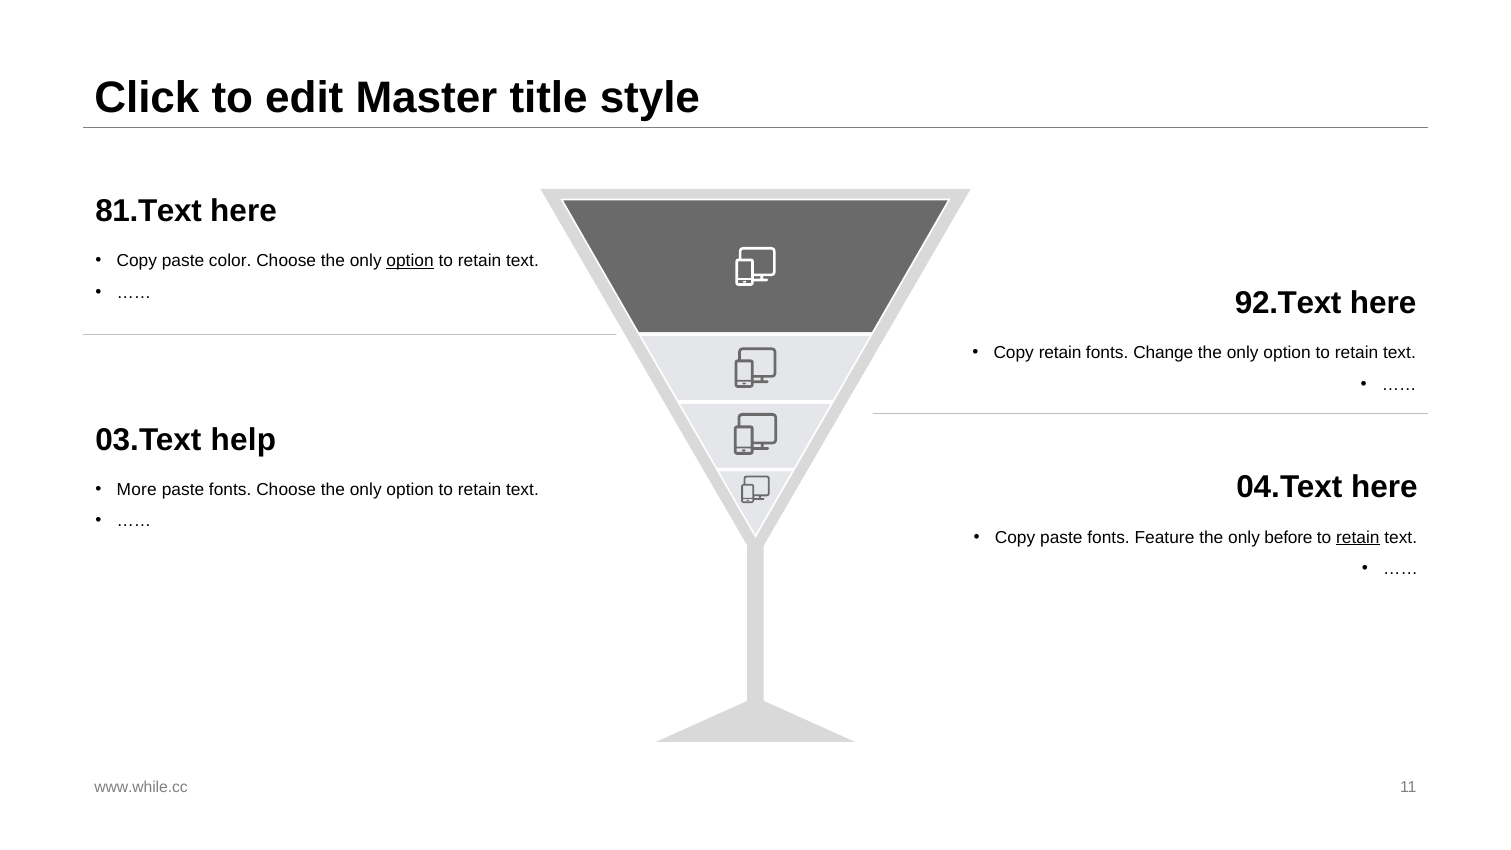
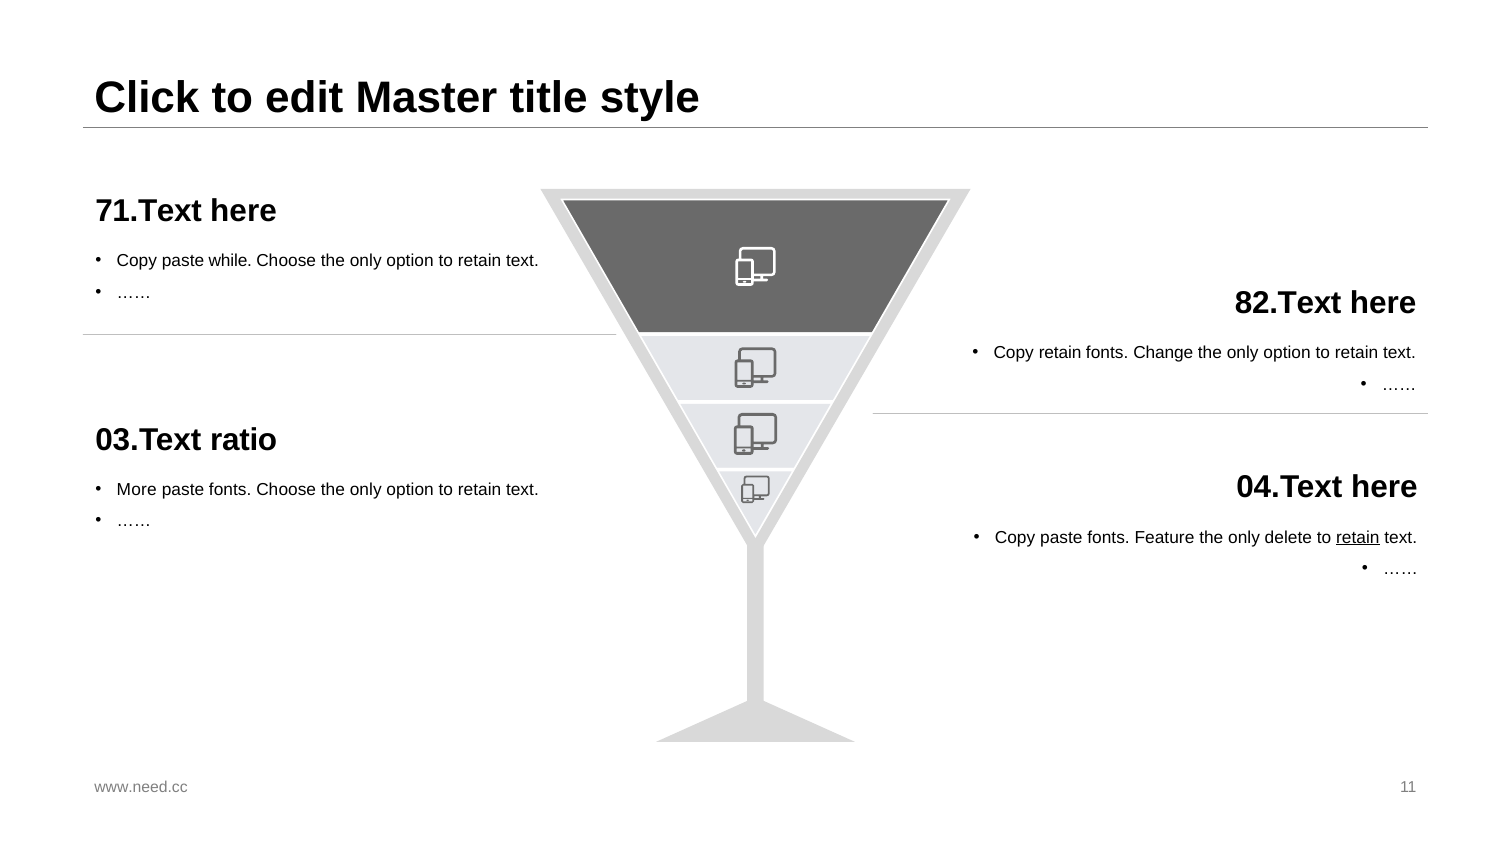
81.Text: 81.Text -> 71.Text
color: color -> while
option at (410, 261) underline: present -> none
92.Text: 92.Text -> 82.Text
help: help -> ratio
before: before -> delete
www.while.cc: www.while.cc -> www.need.cc
